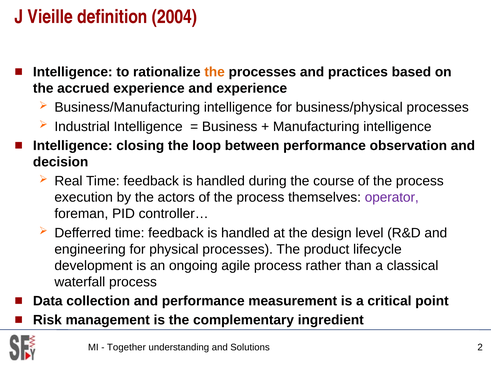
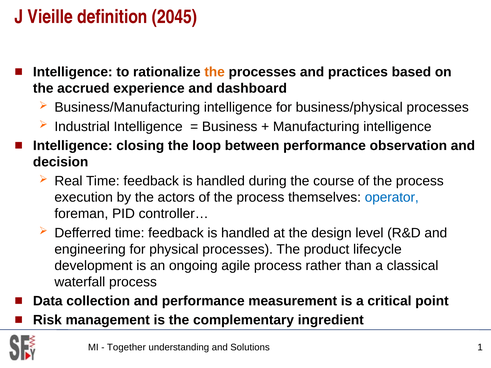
2004: 2004 -> 2045
and experience: experience -> dashboard
operator colour: purple -> blue
2: 2 -> 1
